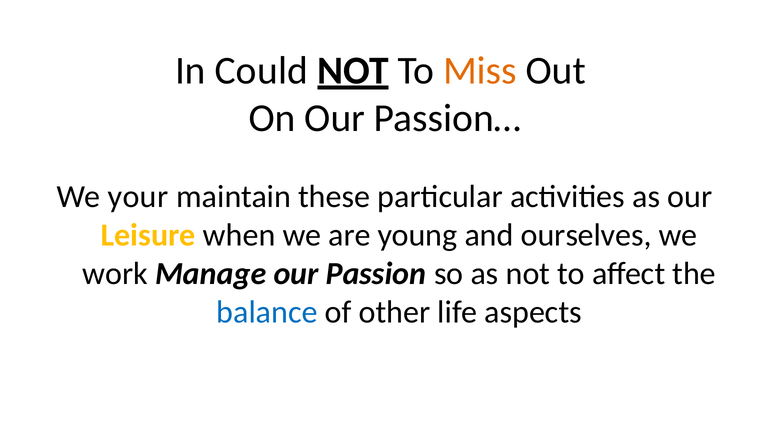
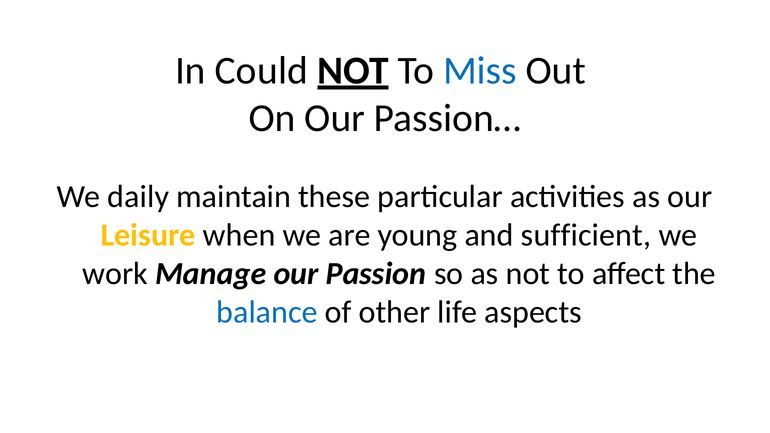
Miss colour: orange -> blue
your: your -> daily
ourselves: ourselves -> sufficient
